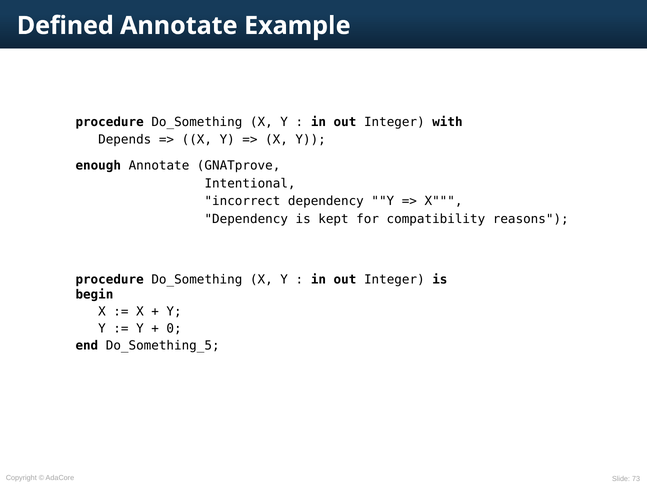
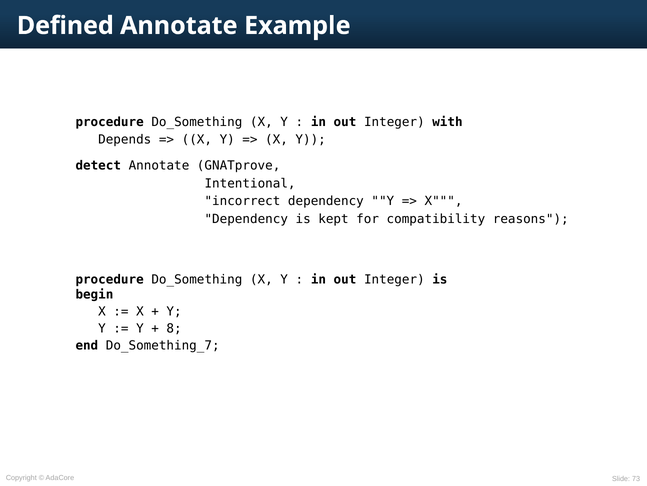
enough: enough -> detect
0: 0 -> 8
Do_Something_5: Do_Something_5 -> Do_Something_7
